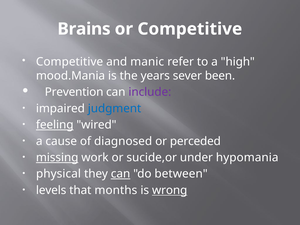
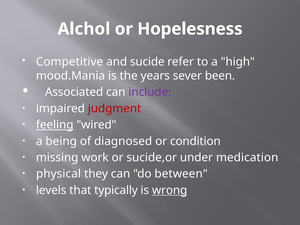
Brains: Brains -> Alchol
or Competitive: Competitive -> Hopelesness
manic: manic -> sucide
Prevention: Prevention -> Associated
judgment colour: blue -> red
cause: cause -> being
perceded: perceded -> condition
missing underline: present -> none
hypomania: hypomania -> medication
can at (121, 174) underline: present -> none
months: months -> typically
